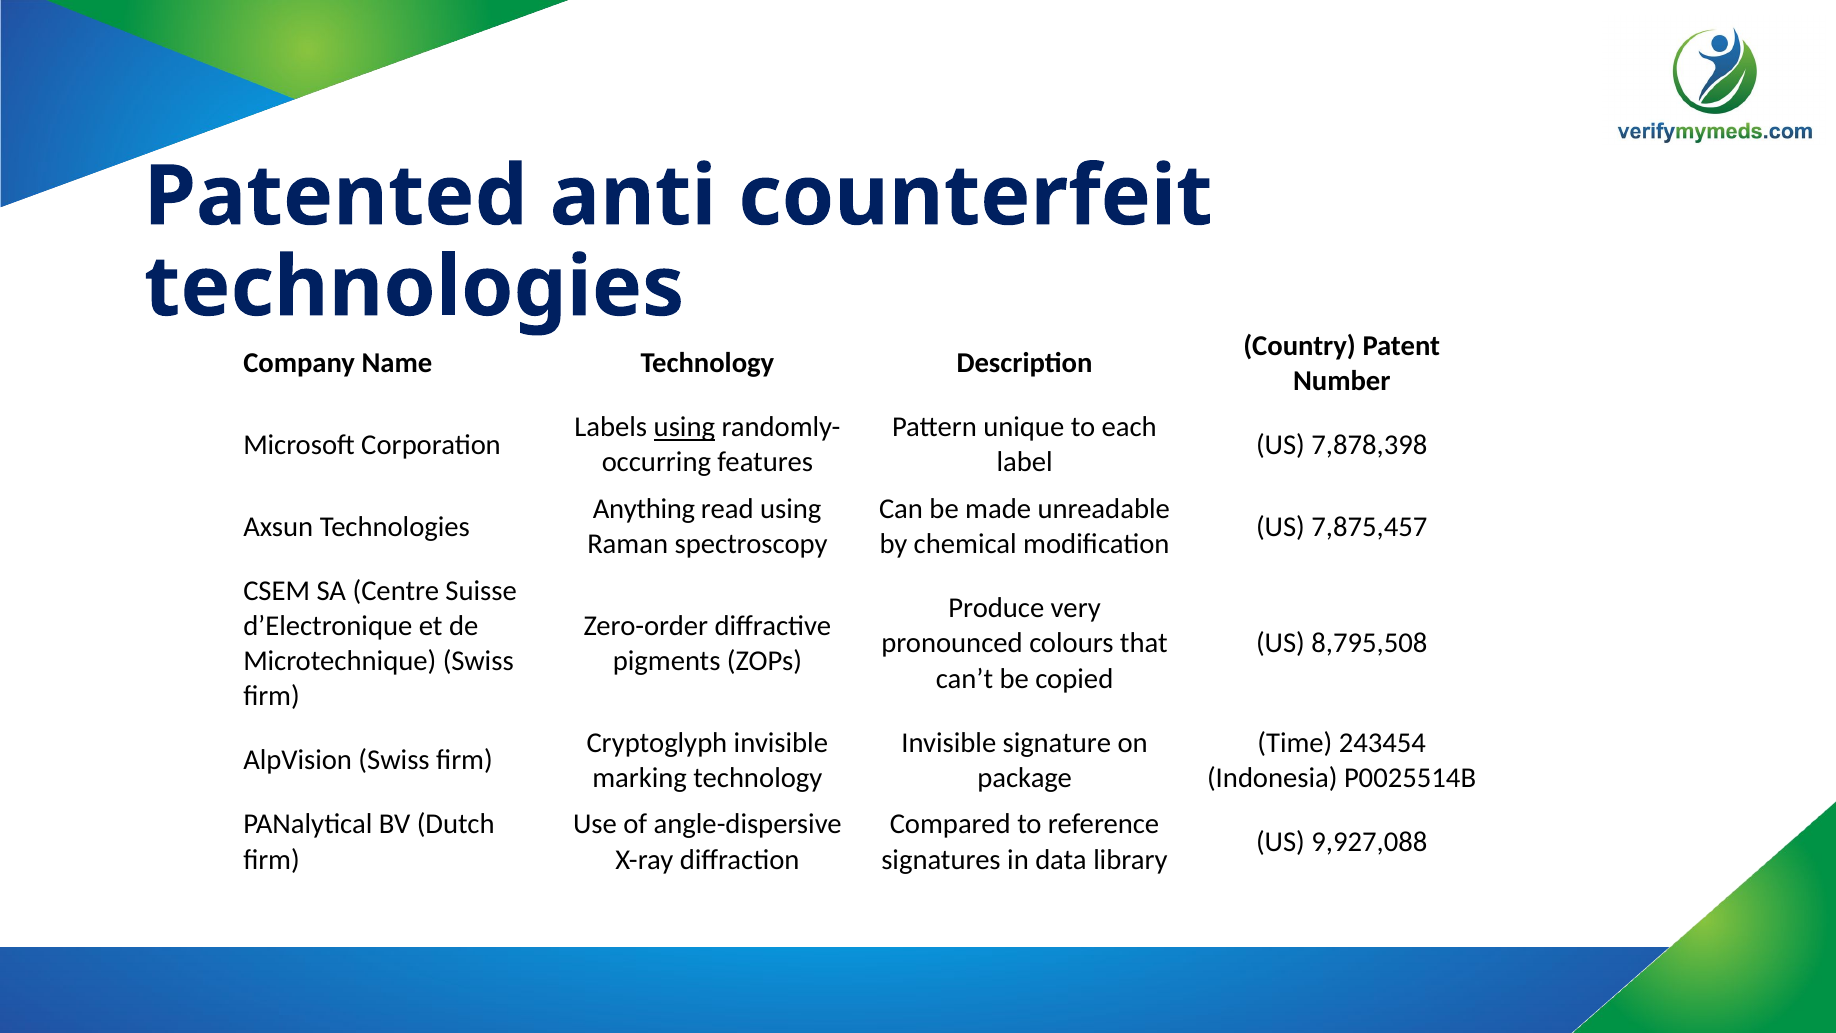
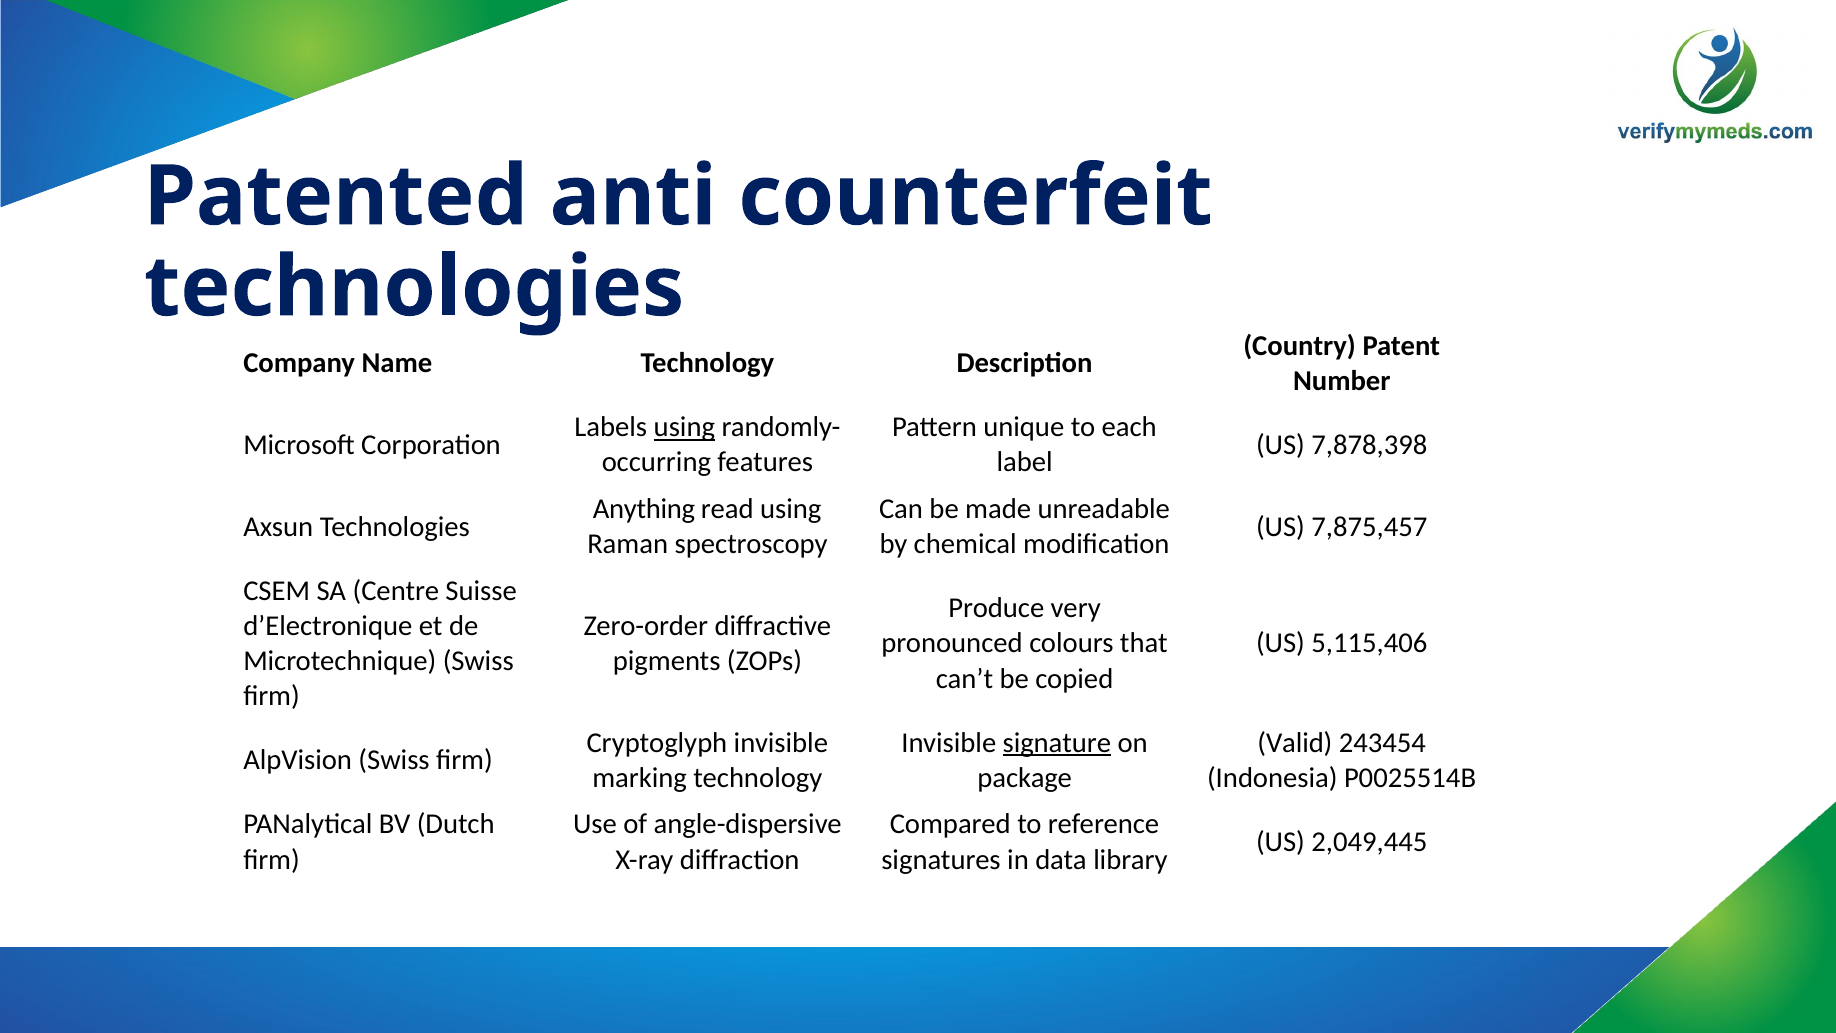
8,795,508: 8,795,508 -> 5,115,406
signature underline: none -> present
Time: Time -> Valid
9,927,088: 9,927,088 -> 2,049,445
